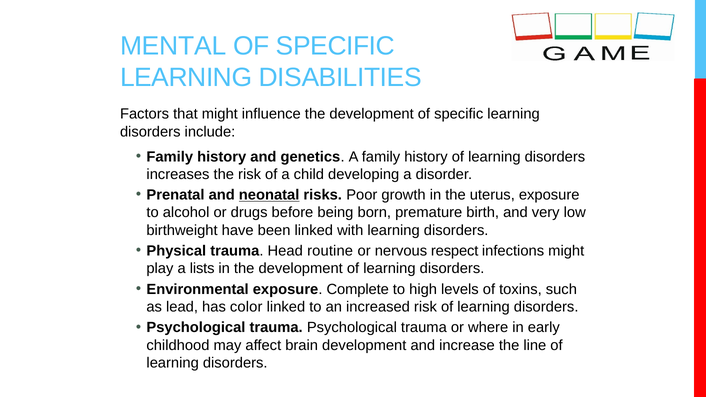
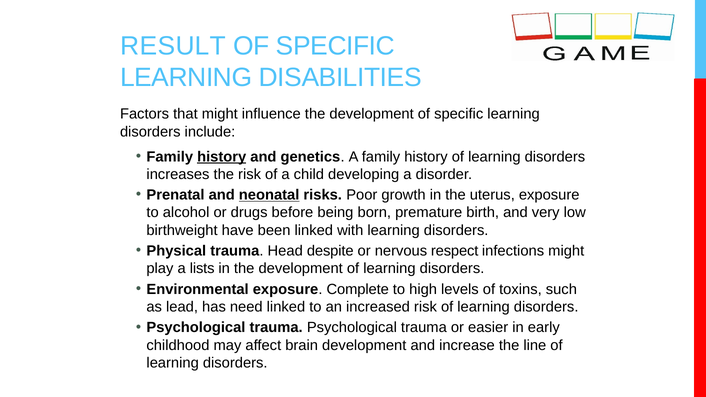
MENTAL: MENTAL -> RESULT
history at (222, 157) underline: none -> present
routine: routine -> despite
color: color -> need
where: where -> easier
